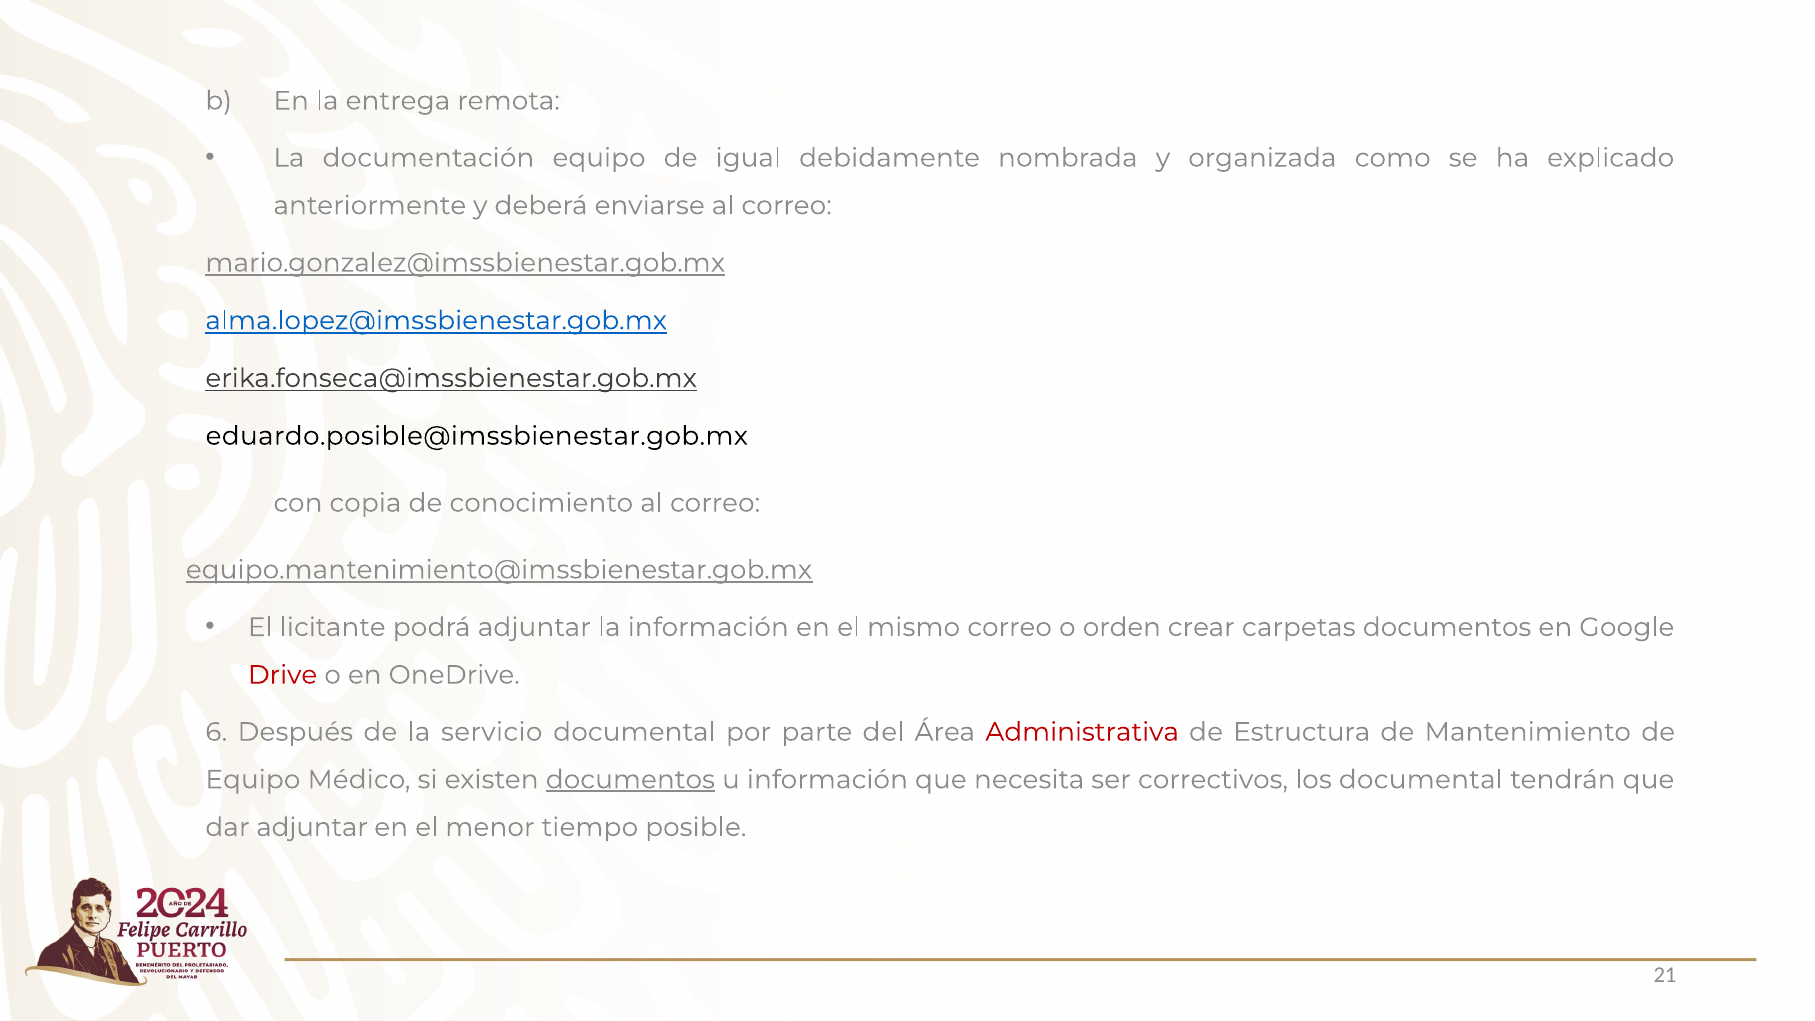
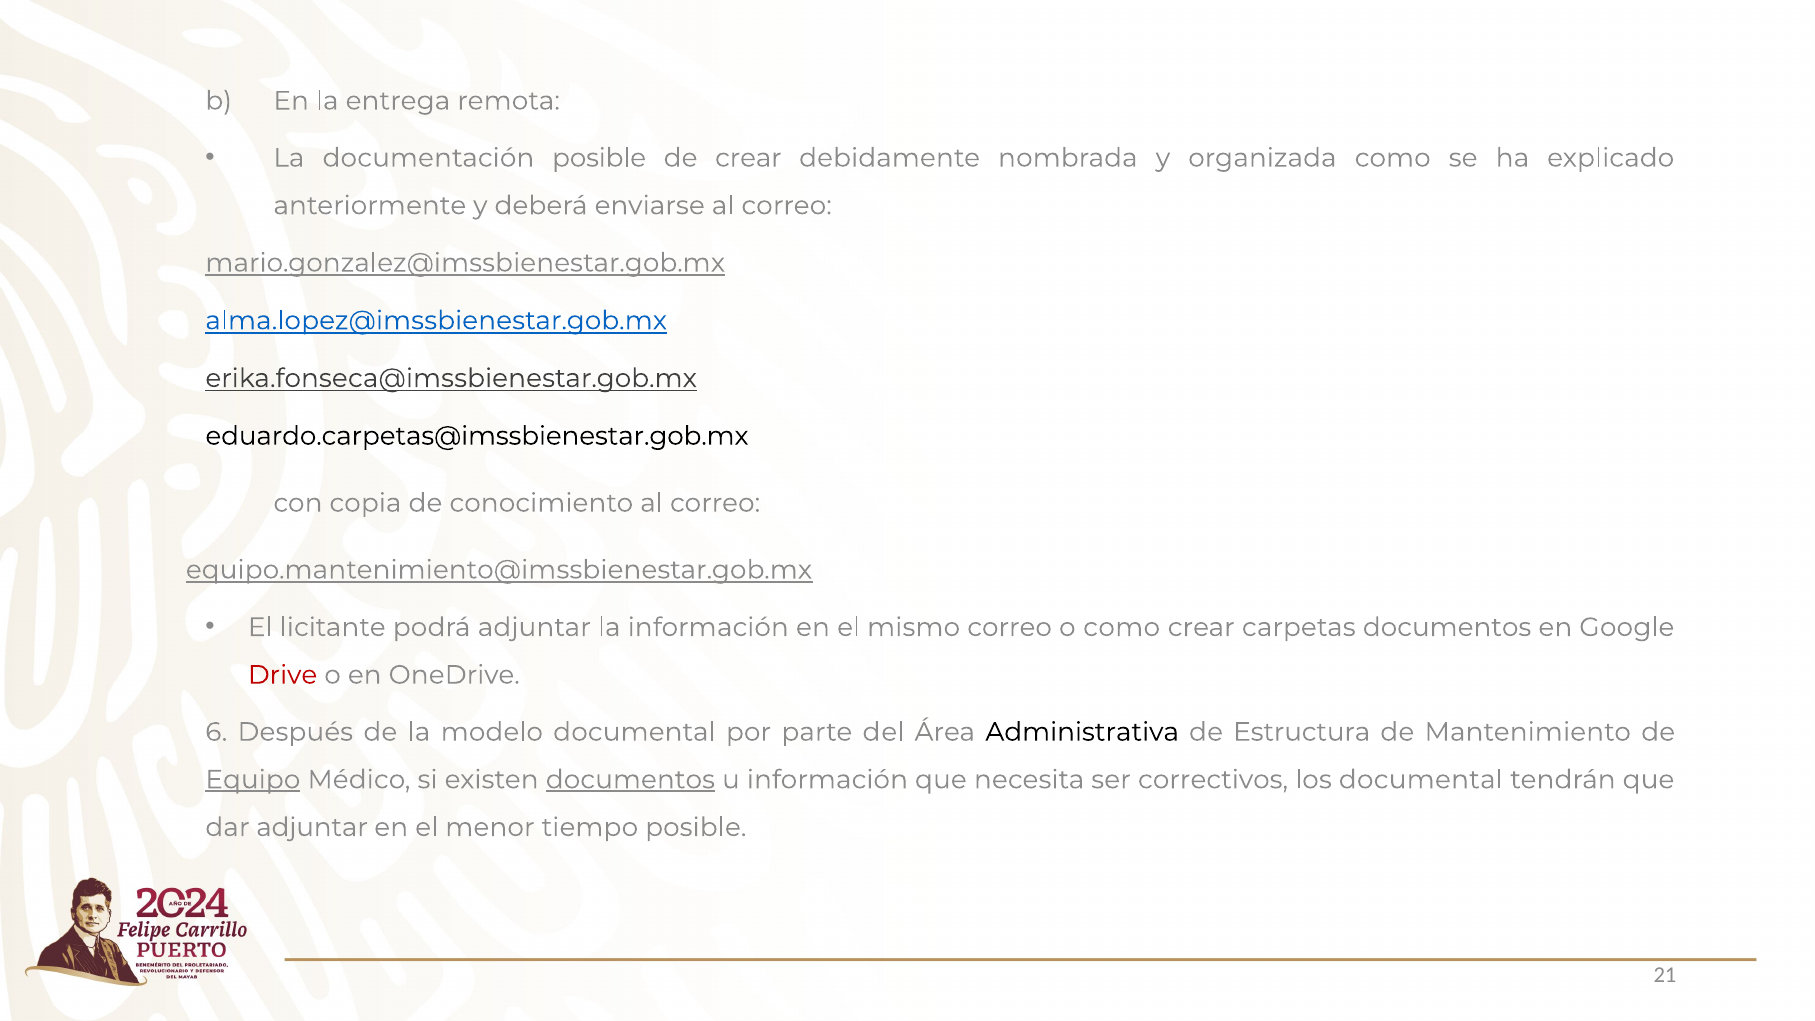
documentación equipo: equipo -> posible
de igual: igual -> crear
eduardo.posible@imssbienestar.gob.mx: eduardo.posible@imssbienestar.gob.mx -> eduardo.carpetas@imssbienestar.gob.mx
o orden: orden -> como
servicio: servicio -> modelo
Administrativa colour: red -> black
Equipo at (253, 780) underline: none -> present
